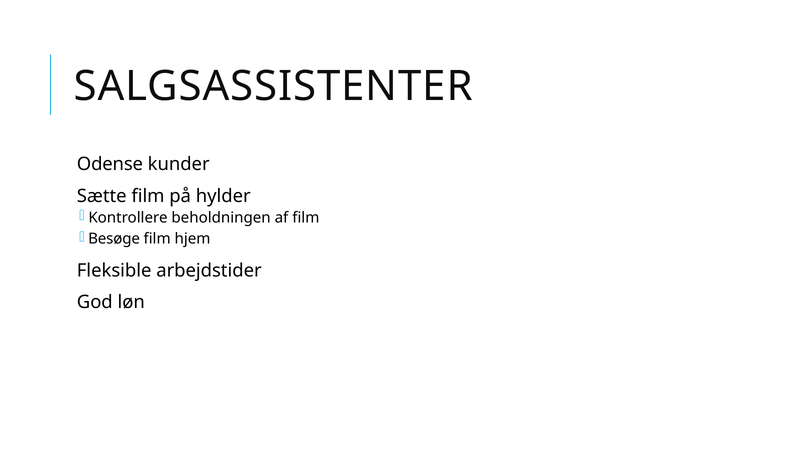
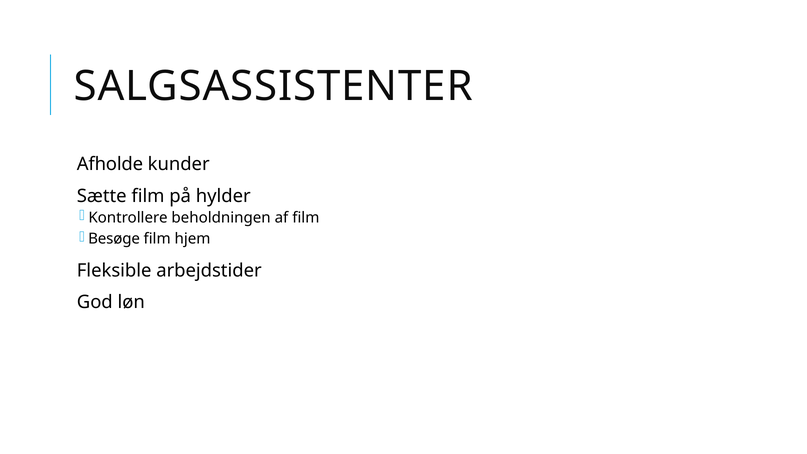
Odense: Odense -> Afholde
